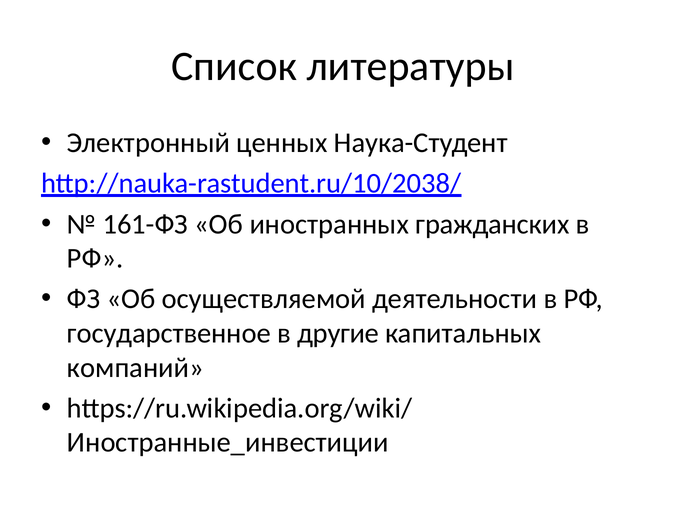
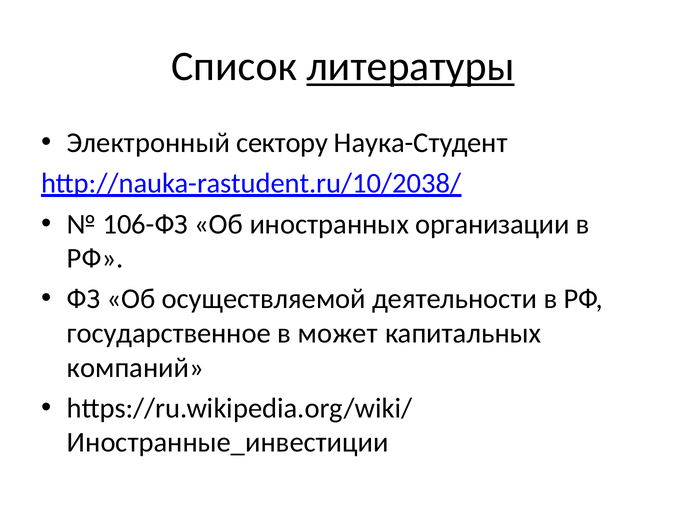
литературы underline: none -> present
ценных: ценных -> сектору
161-ФЗ: 161-ФЗ -> 106-ФЗ
гражданских: гражданских -> организации
другие: другие -> может
